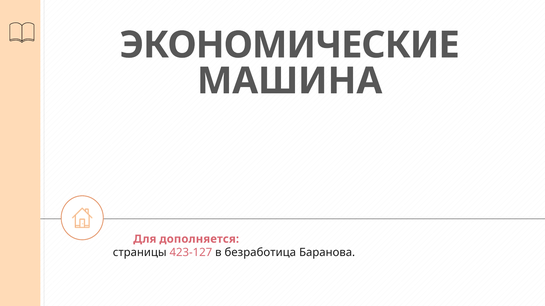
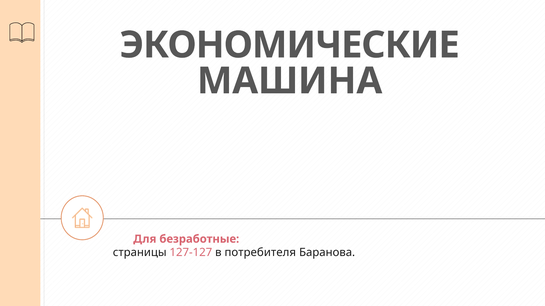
дополняется: дополняется -> безработные
423-127: 423-127 -> 127-127
безработица: безработица -> потребителя
